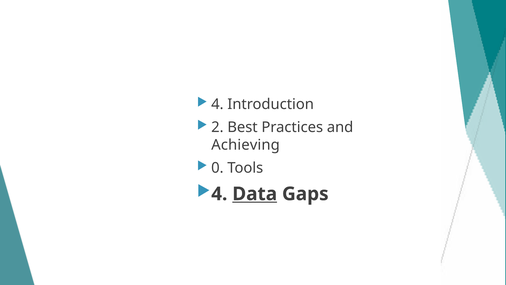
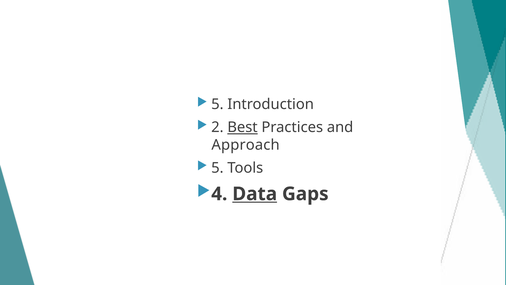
4 at (217, 104): 4 -> 5
Best underline: none -> present
Achieving: Achieving -> Approach
0 at (217, 168): 0 -> 5
